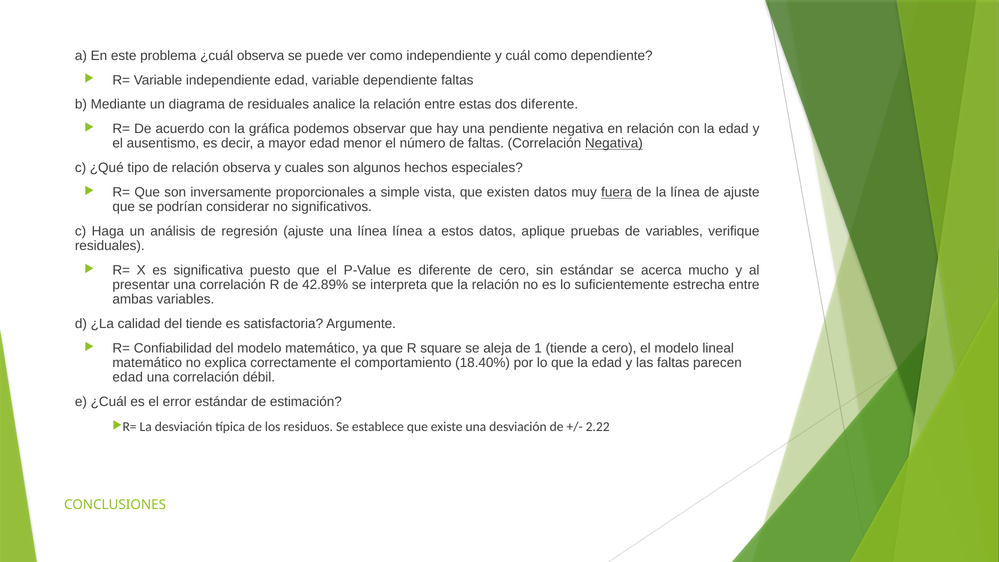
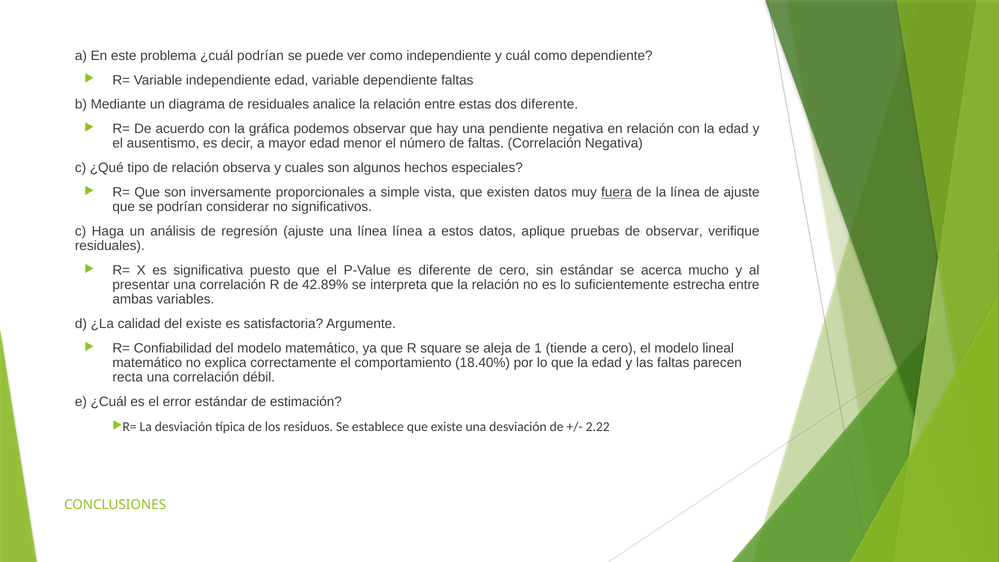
¿cuál observa: observa -> podrían
Negativa at (614, 143) underline: present -> none
de variables: variables -> observar
del tiende: tiende -> existe
edad at (128, 377): edad -> recta
